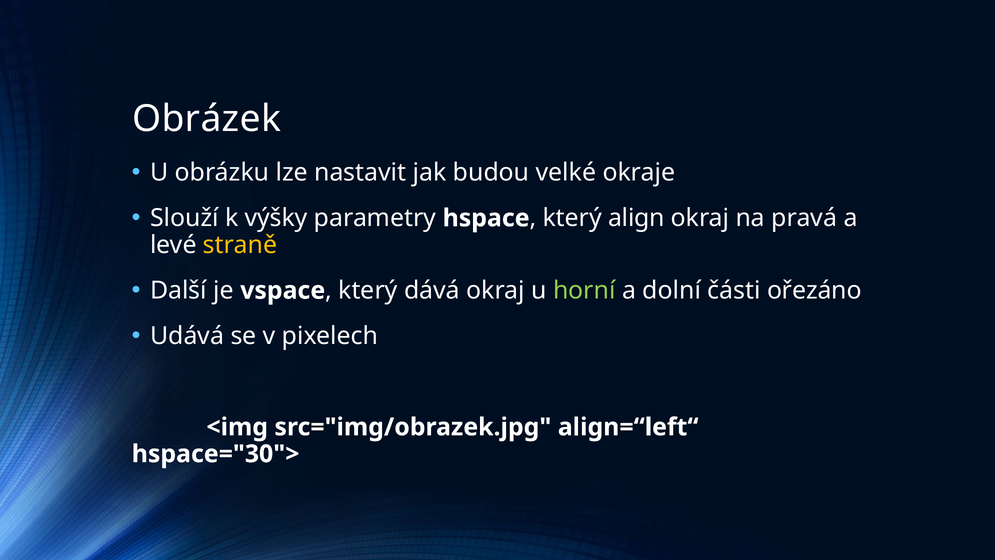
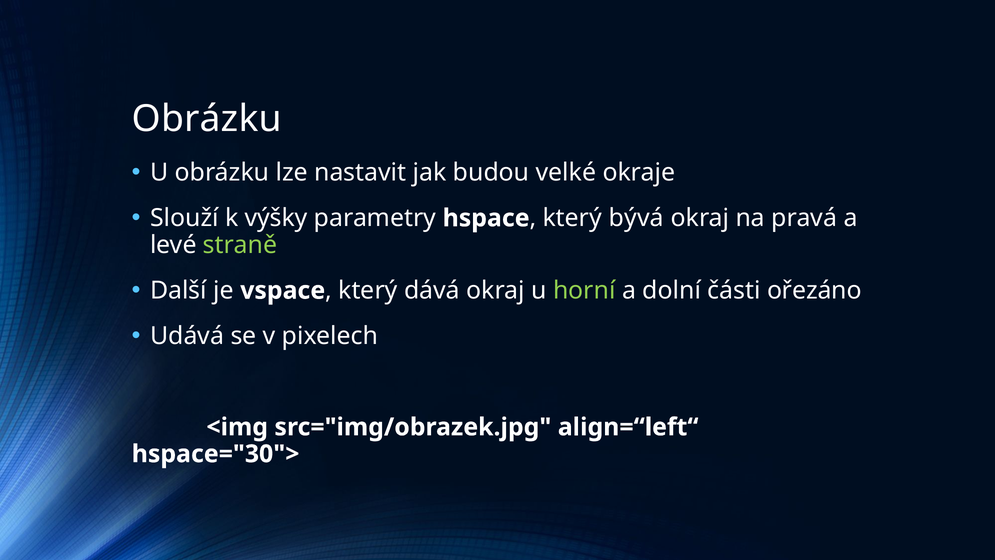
Obrázek at (207, 119): Obrázek -> Obrázku
align: align -> bývá
straně colour: yellow -> light green
